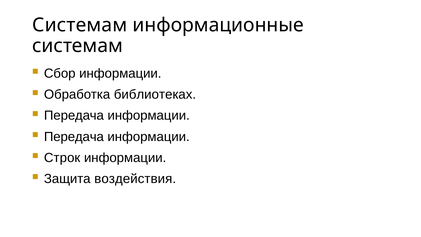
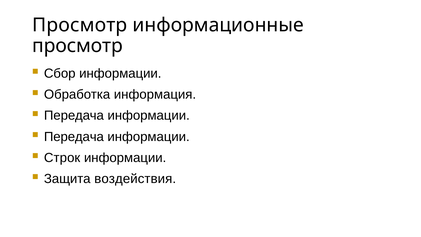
Системам at (80, 25): Системам -> Просмотр
системам at (78, 46): системам -> просмотр
библиотеках: библиотеках -> информация
